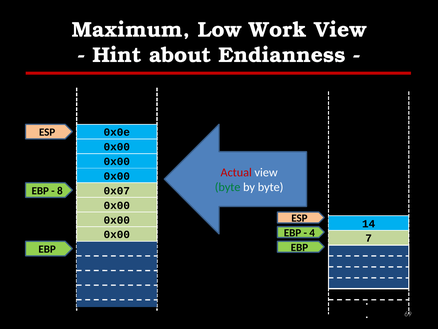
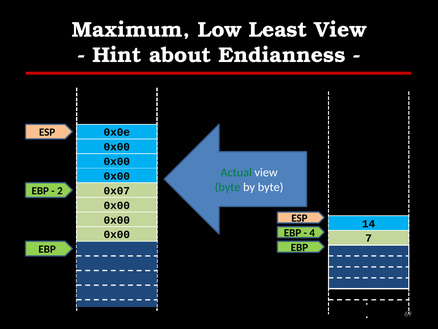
Work: Work -> Least
Actual colour: red -> green
8: 8 -> 2
